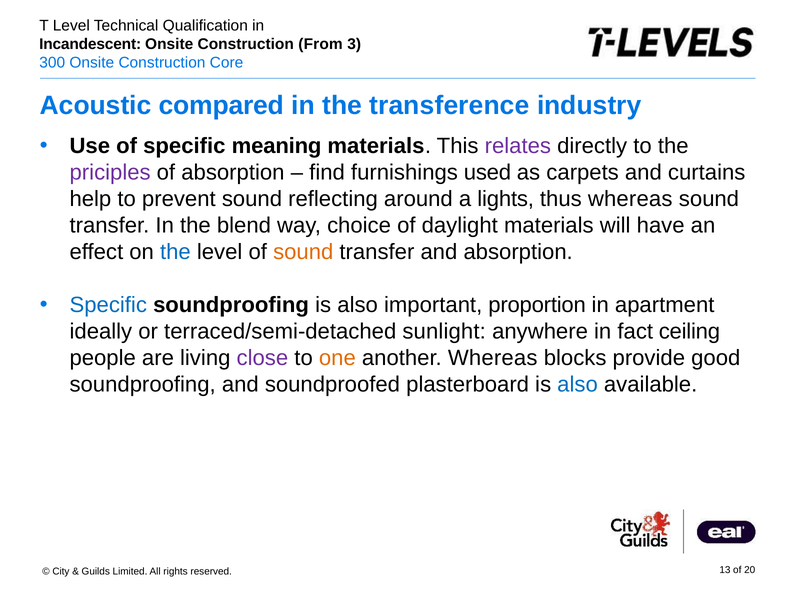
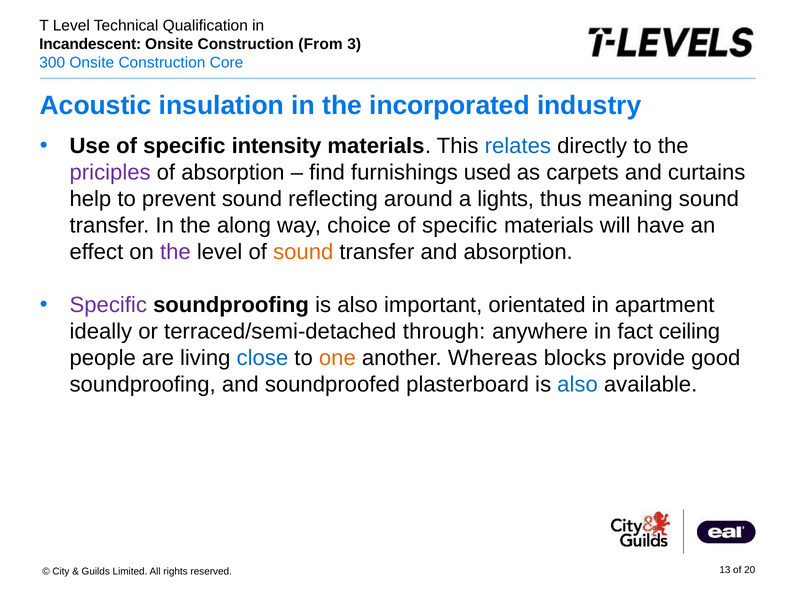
compared: compared -> insulation
transference: transference -> incorporated
meaning: meaning -> intensity
relates colour: purple -> blue
thus whereas: whereas -> meaning
blend: blend -> along
choice of daylight: daylight -> specific
the at (175, 252) colour: blue -> purple
Specific at (108, 305) colour: blue -> purple
proportion: proportion -> orientated
sunlight: sunlight -> through
close colour: purple -> blue
